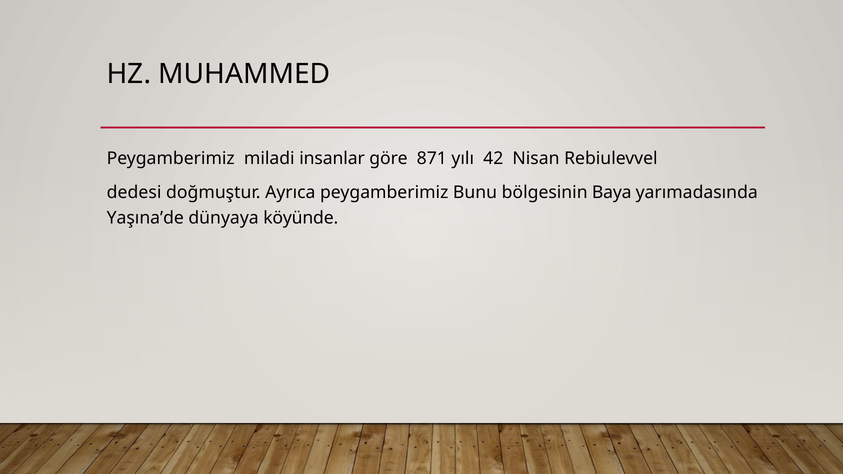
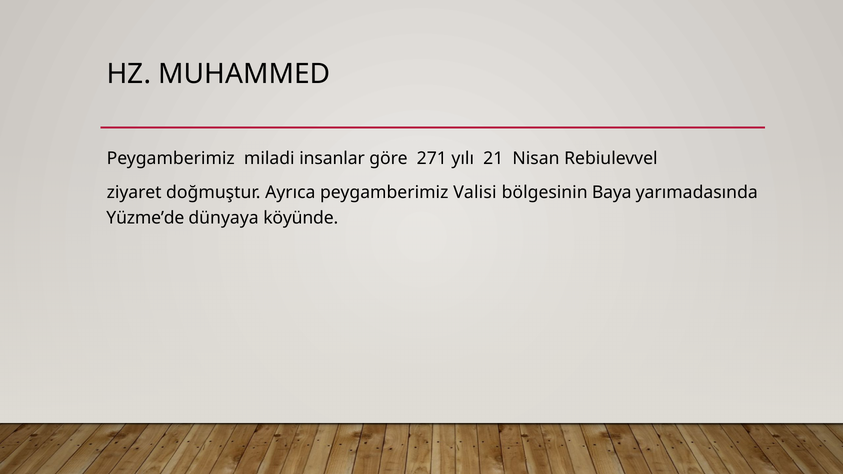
871: 871 -> 271
42: 42 -> 21
dedesi: dedesi -> ziyaret
Bunu: Bunu -> Valisi
Yaşına’de: Yaşına’de -> Yüzme’de
